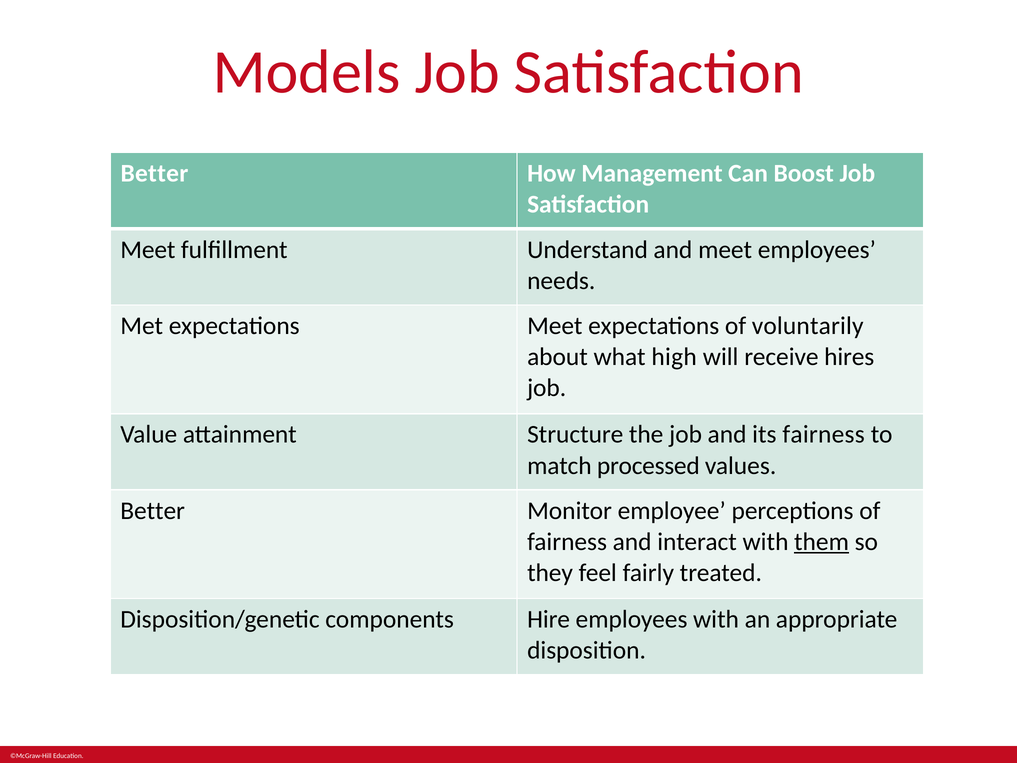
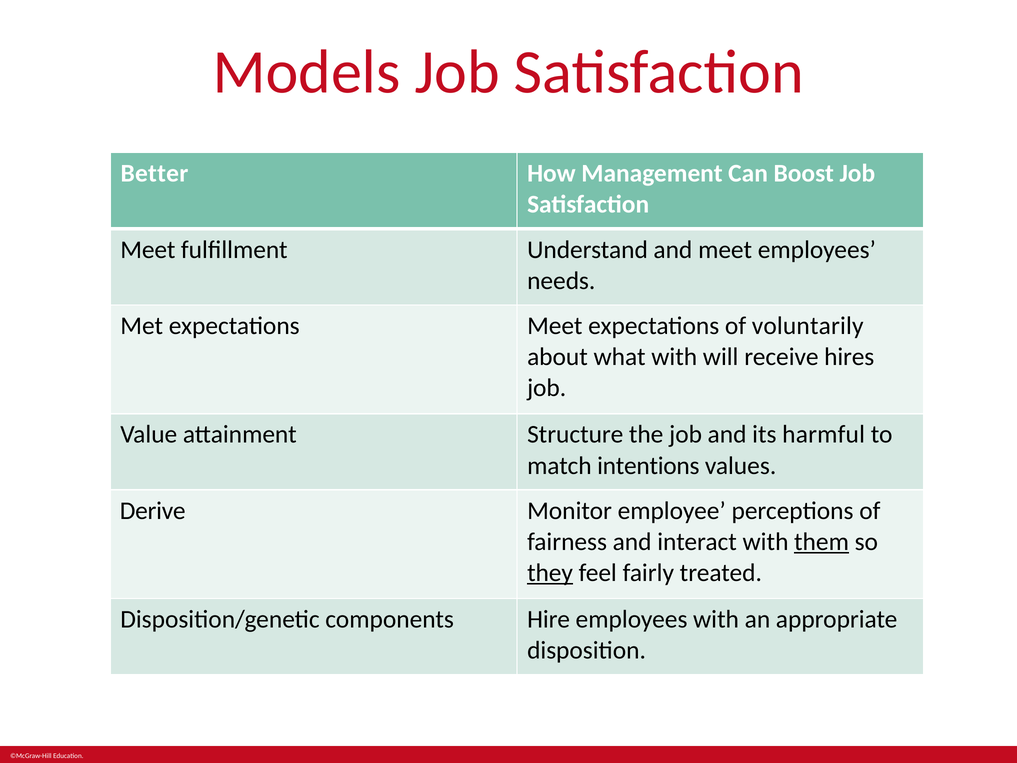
what high: high -> with
its fairness: fairness -> harmful
processed: processed -> intentions
Better at (153, 511): Better -> Derive
they underline: none -> present
